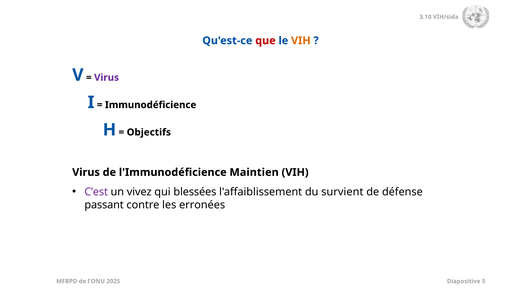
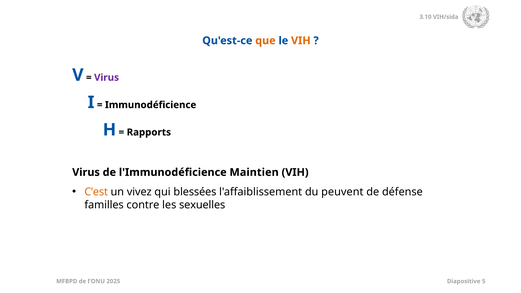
que colour: red -> orange
Objectifs: Objectifs -> Rapports
C’est colour: purple -> orange
survient: survient -> peuvent
passant: passant -> familles
erronées: erronées -> sexuelles
